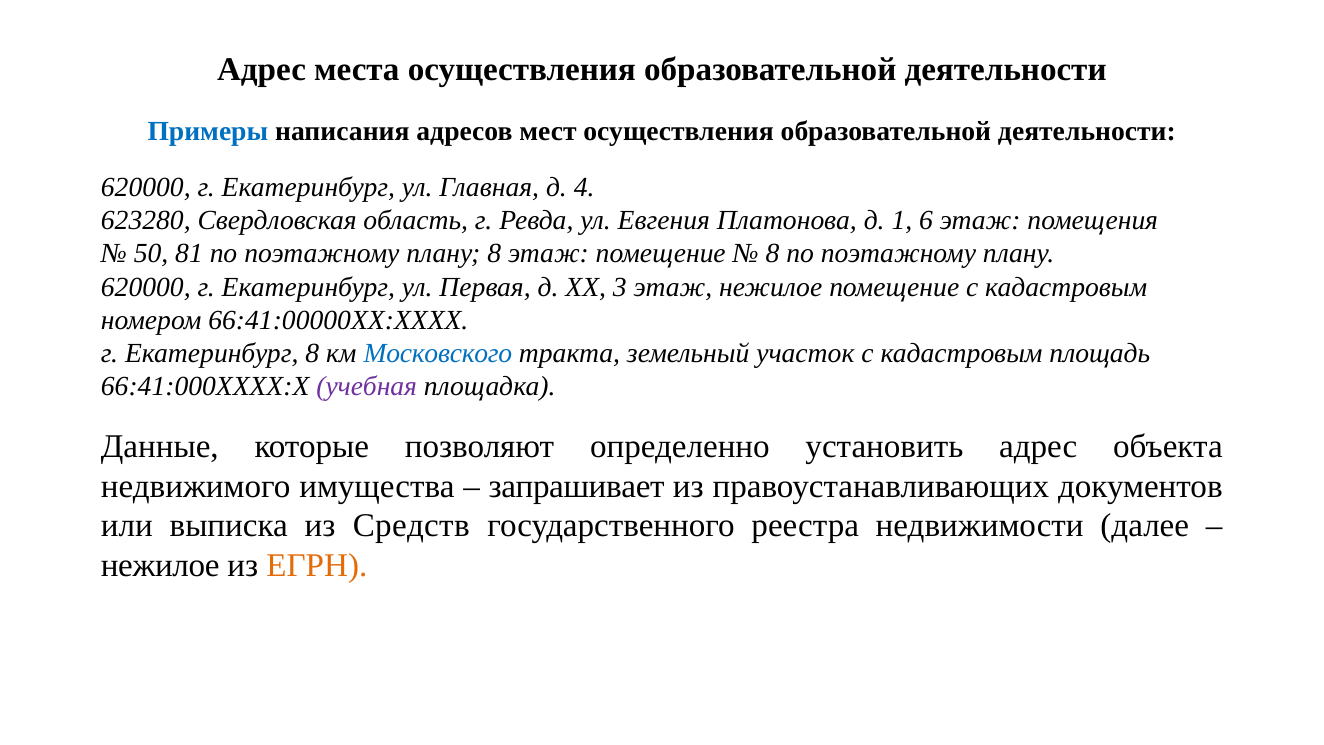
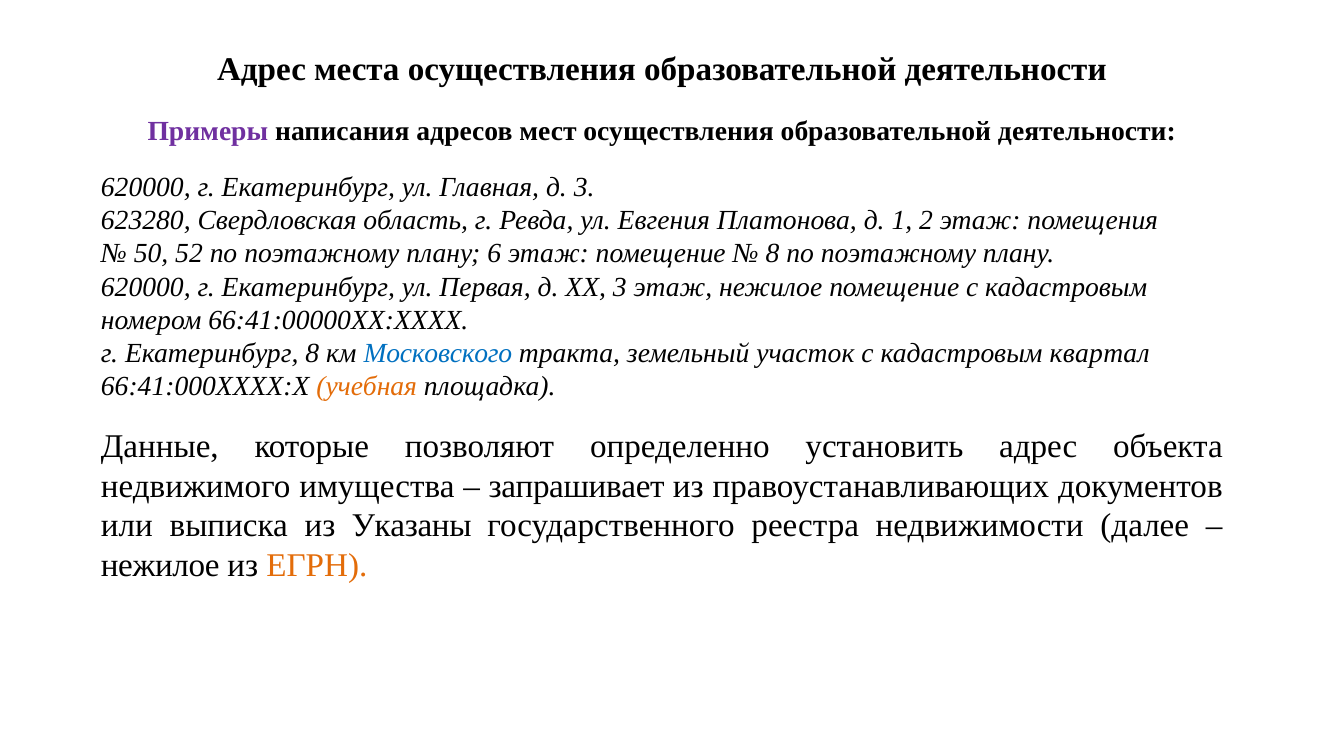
Примеры colour: blue -> purple
д 4: 4 -> 3
6: 6 -> 2
81: 81 -> 52
плану 8: 8 -> 6
площадь: площадь -> квартал
учебная colour: purple -> orange
Средств: Средств -> Указаны
